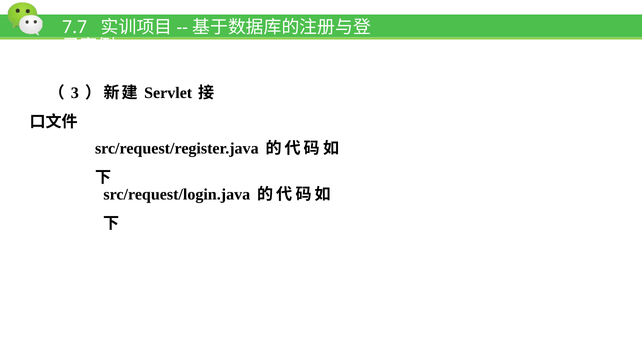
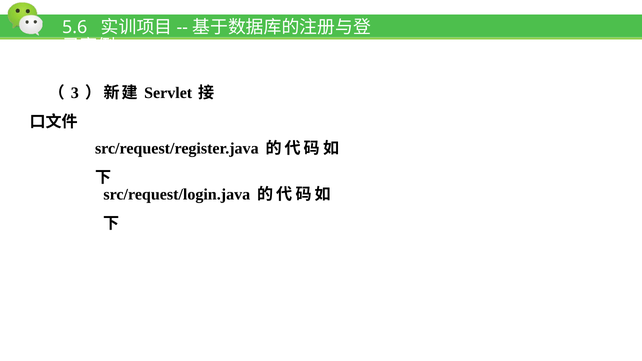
7.7: 7.7 -> 5.6
